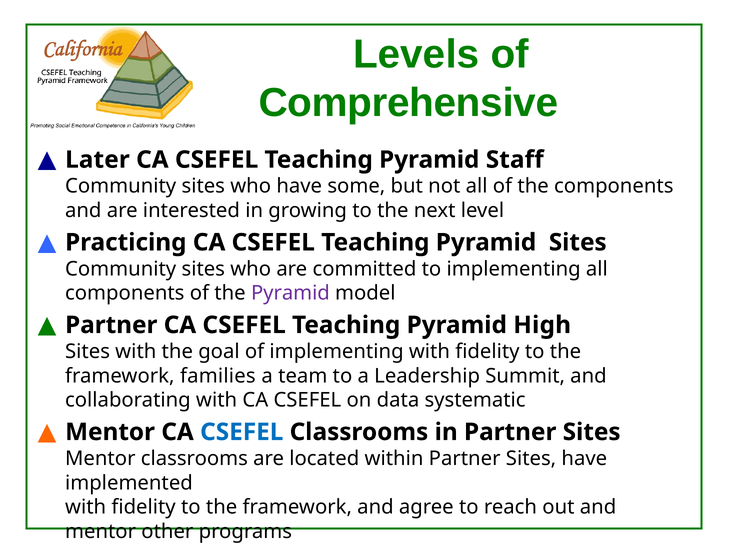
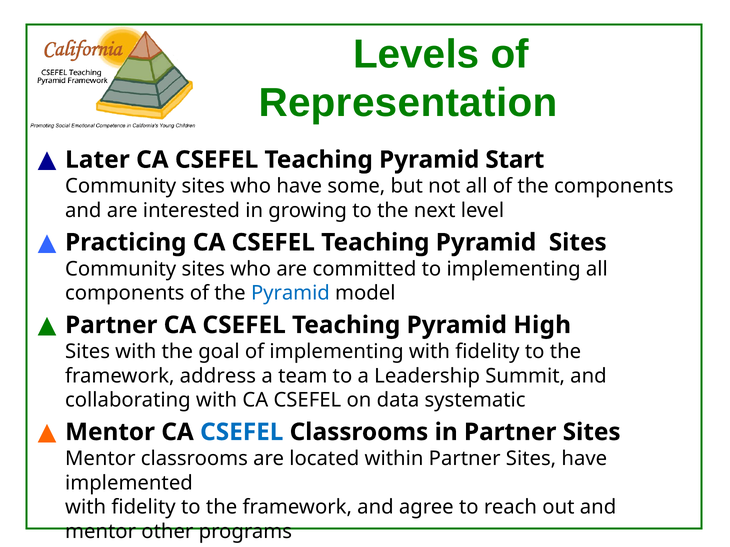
Comprehensive: Comprehensive -> Representation
Staff: Staff -> Start
Pyramid at (290, 293) colour: purple -> blue
families: families -> address
